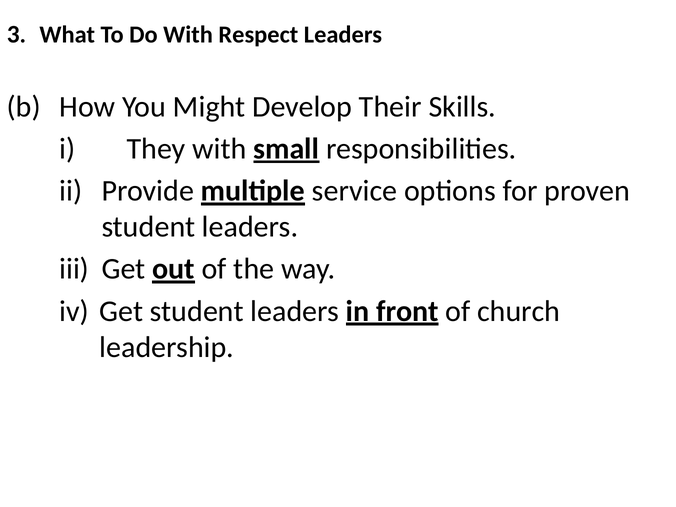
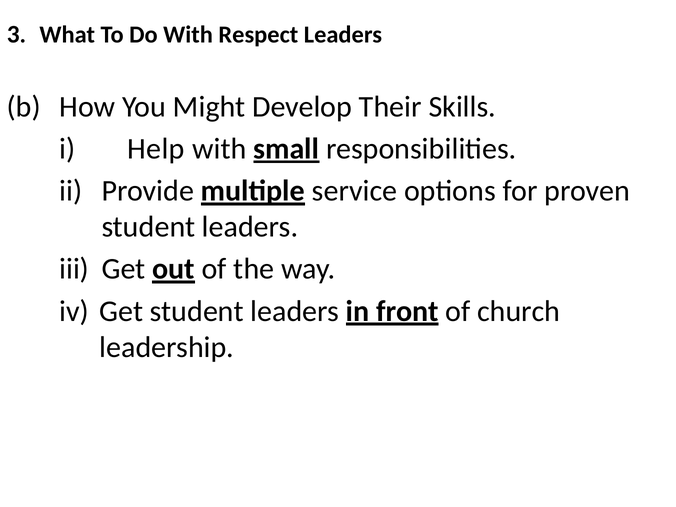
They: They -> Help
